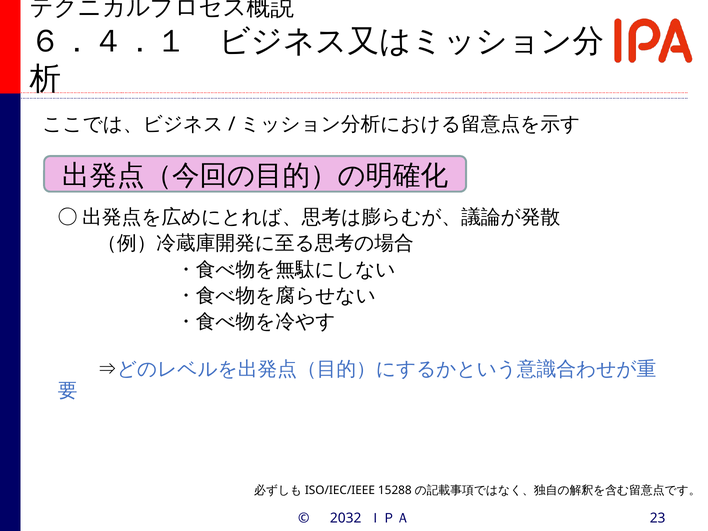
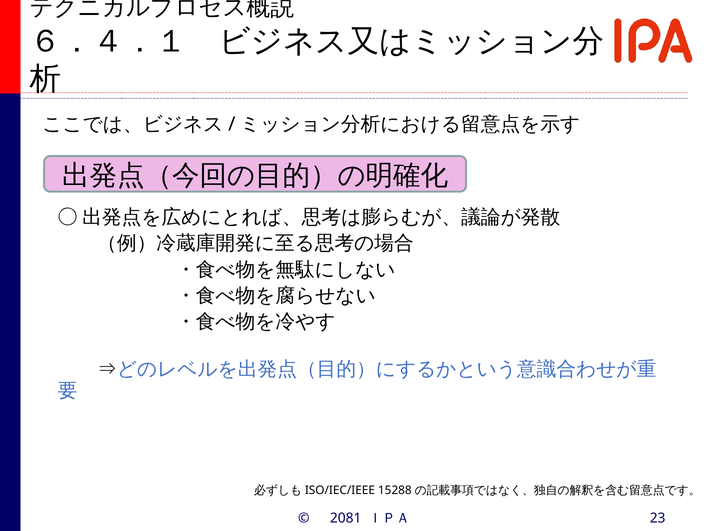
2032: 2032 -> 2081
